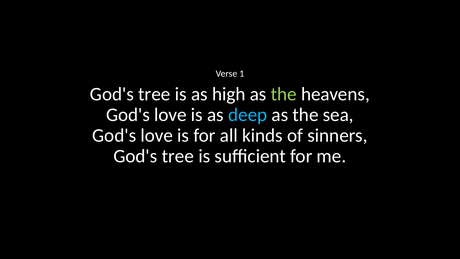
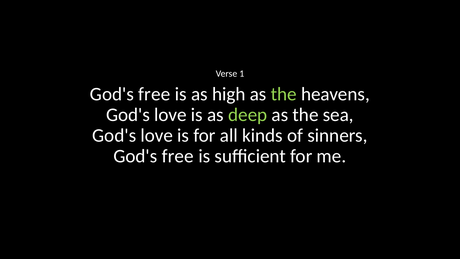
tree at (154, 94): tree -> free
deep colour: light blue -> light green
tree at (178, 156): tree -> free
